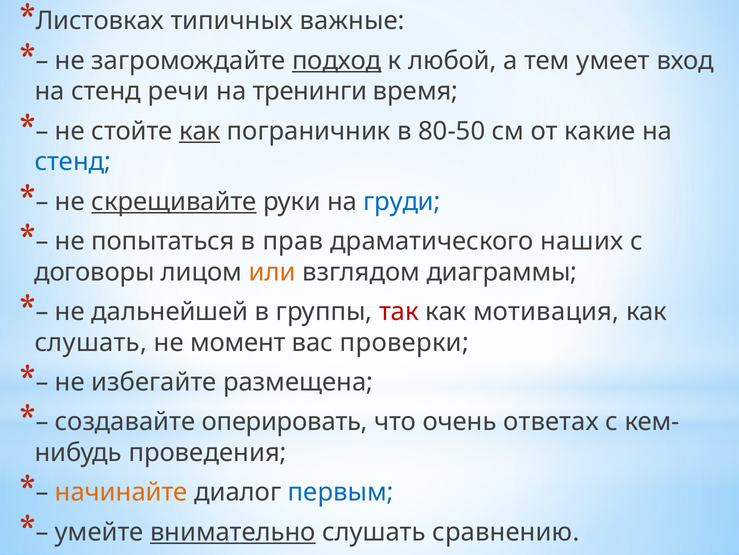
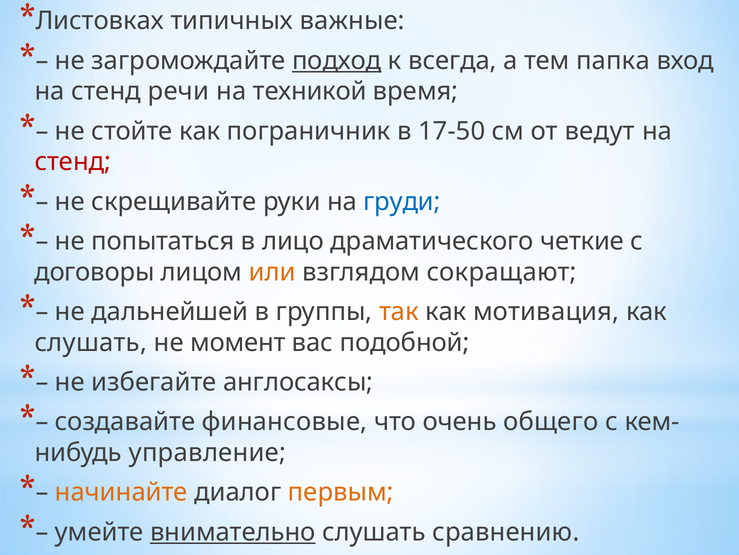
любой: любой -> всегда
умеет: умеет -> папка
тренинги: тренинги -> техникой
как at (200, 131) underline: present -> none
80-50: 80-50 -> 17-50
какие: какие -> ведут
стенд at (73, 162) colour: blue -> red
скрещивайте underline: present -> none
прав: прав -> лицо
наших: наших -> четкие
диаграммы: диаграммы -> сокращают
так colour: red -> orange
проверки: проверки -> подобной
размещена: размещена -> англосаксы
оперировать: оперировать -> финансовые
ответах: ответах -> общего
проведения: проведения -> управление
первым colour: blue -> orange
